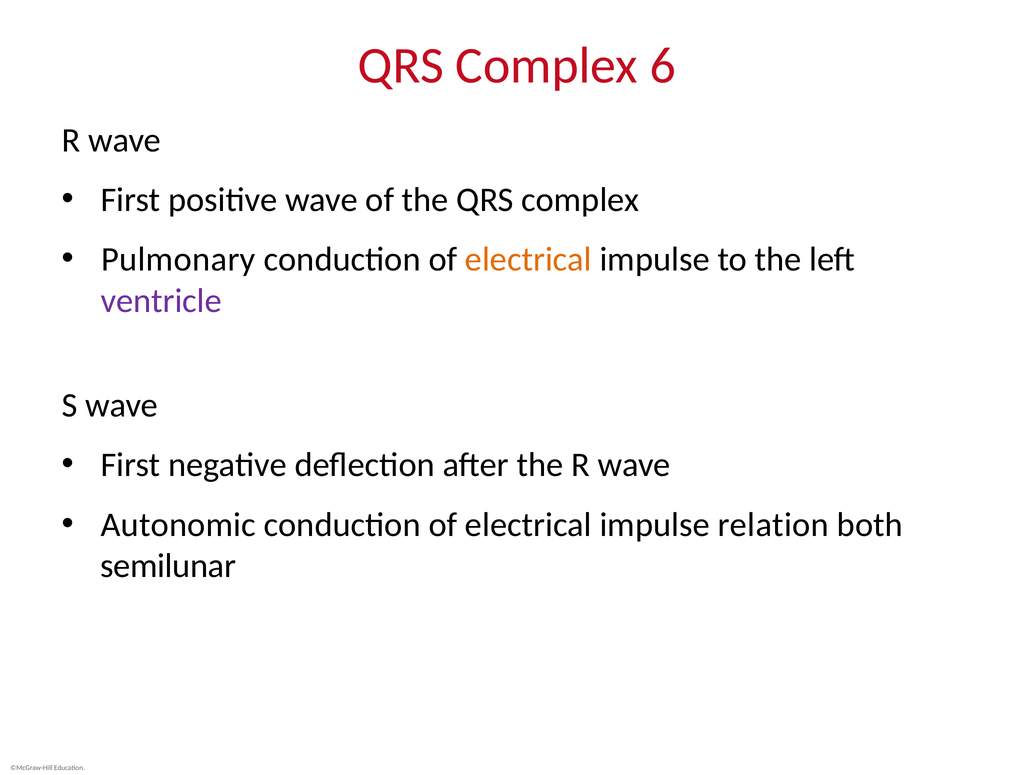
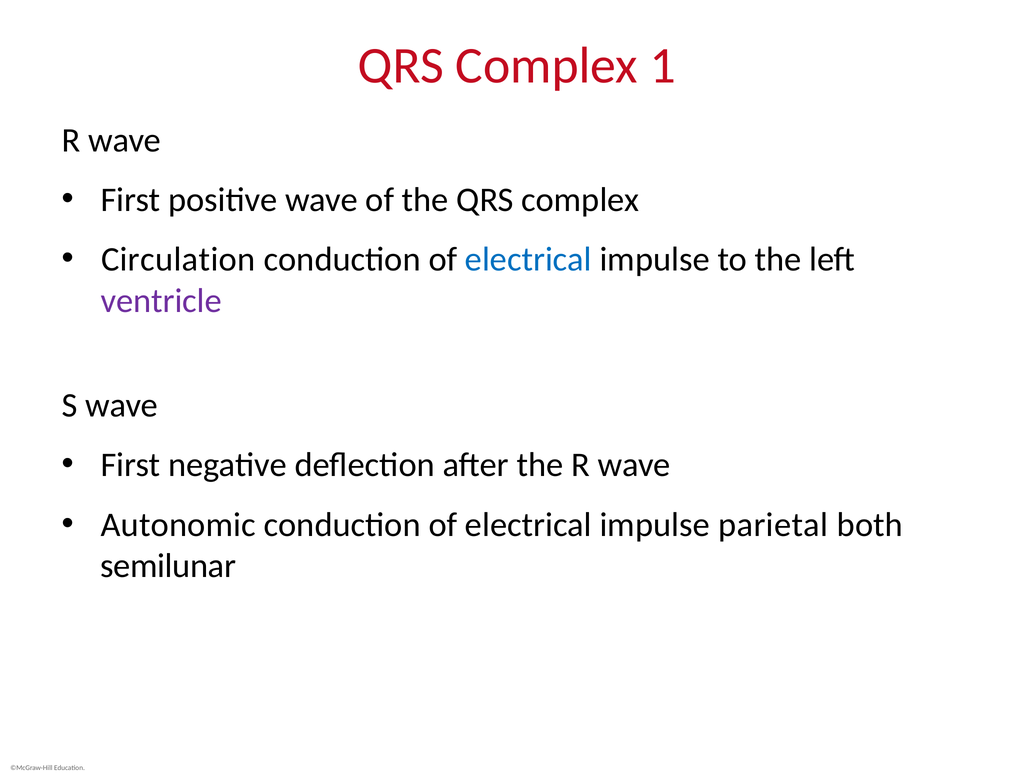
6: 6 -> 1
Pulmonary: Pulmonary -> Circulation
electrical at (528, 260) colour: orange -> blue
relation: relation -> parietal
